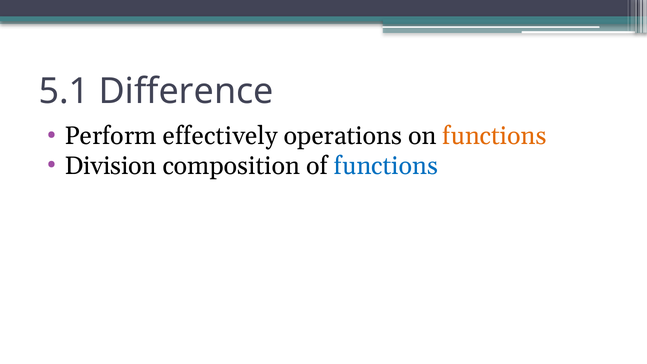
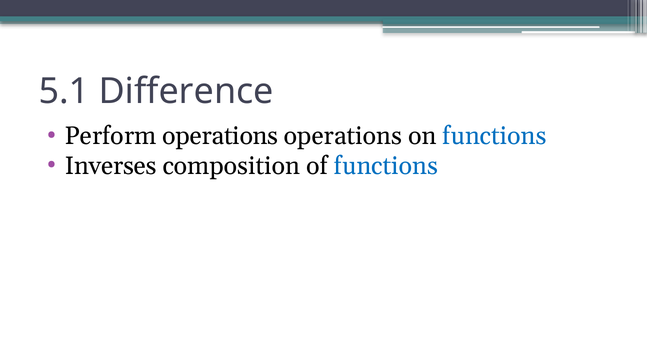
Perform effectively: effectively -> operations
functions at (495, 136) colour: orange -> blue
Division: Division -> Inverses
